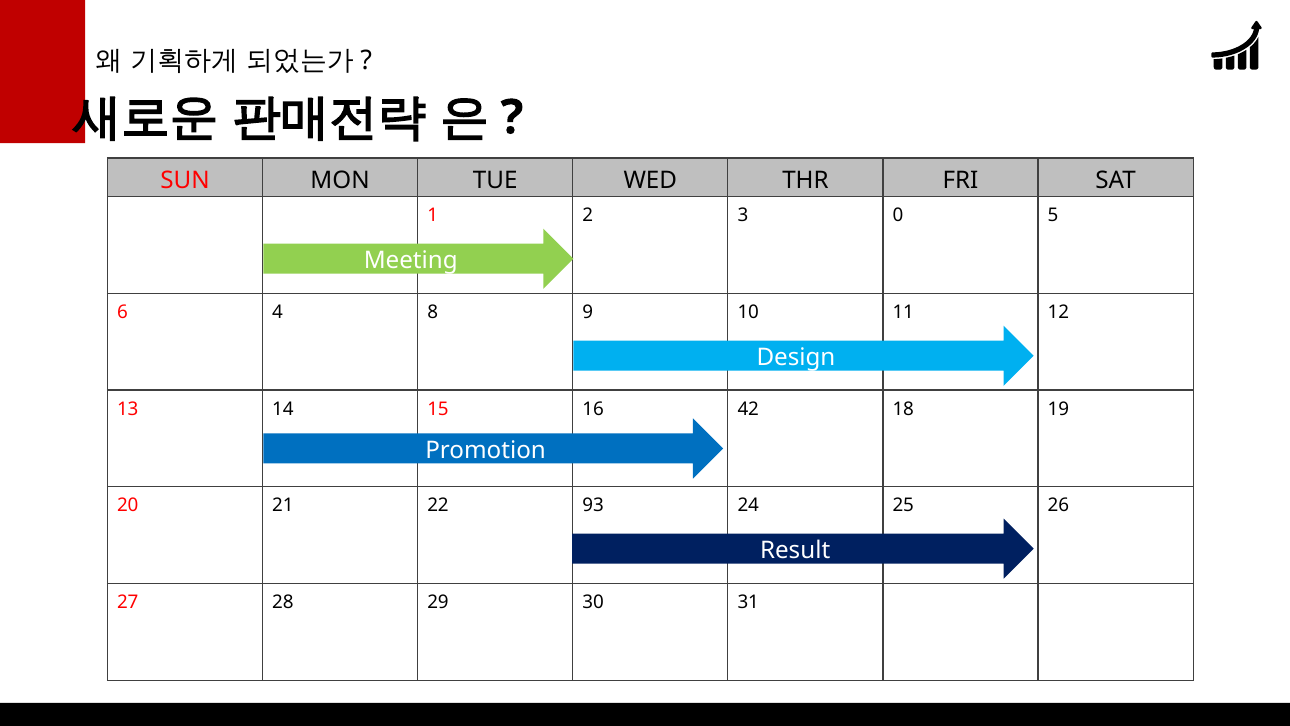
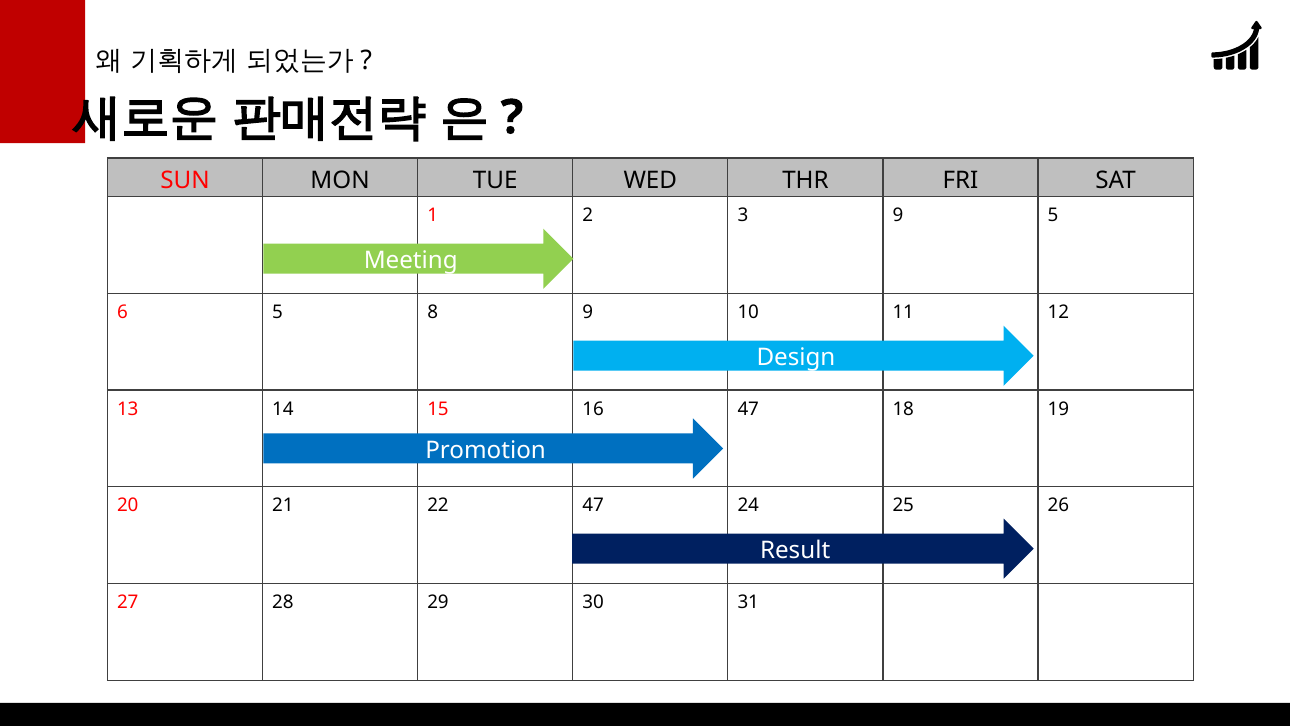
3 0: 0 -> 9
6 4: 4 -> 5
42 at (748, 409): 42 -> 47
22 93: 93 -> 47
